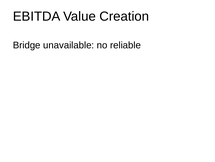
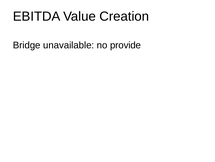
reliable: reliable -> provide
